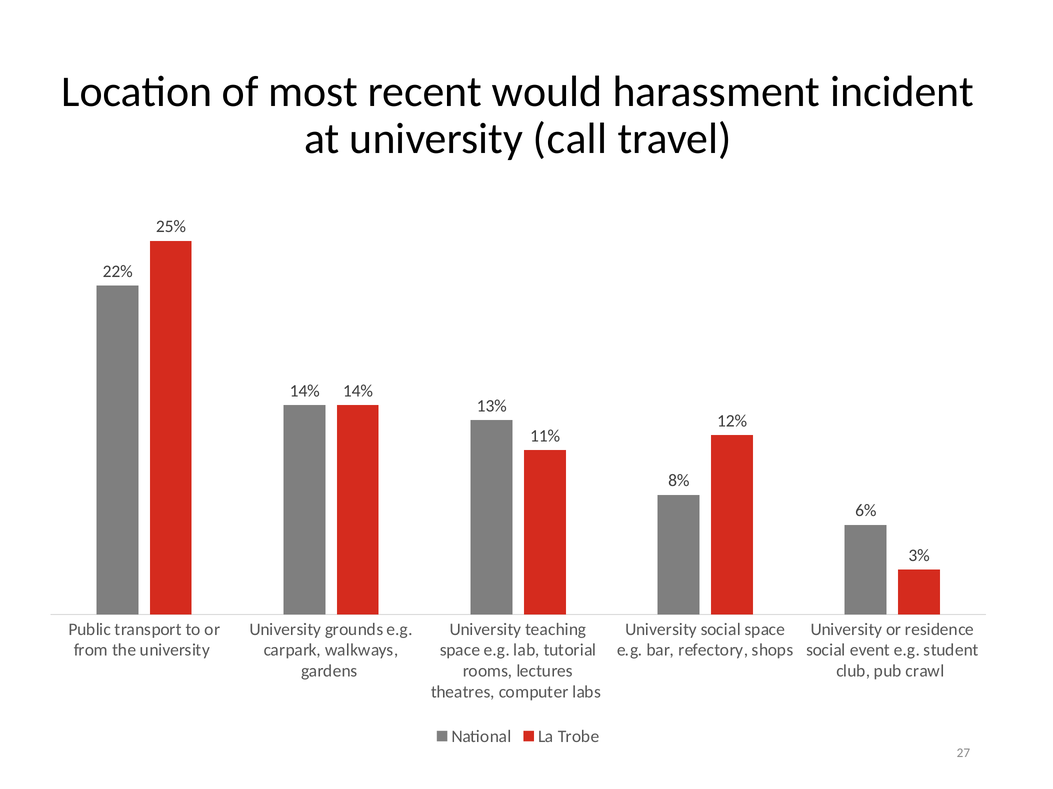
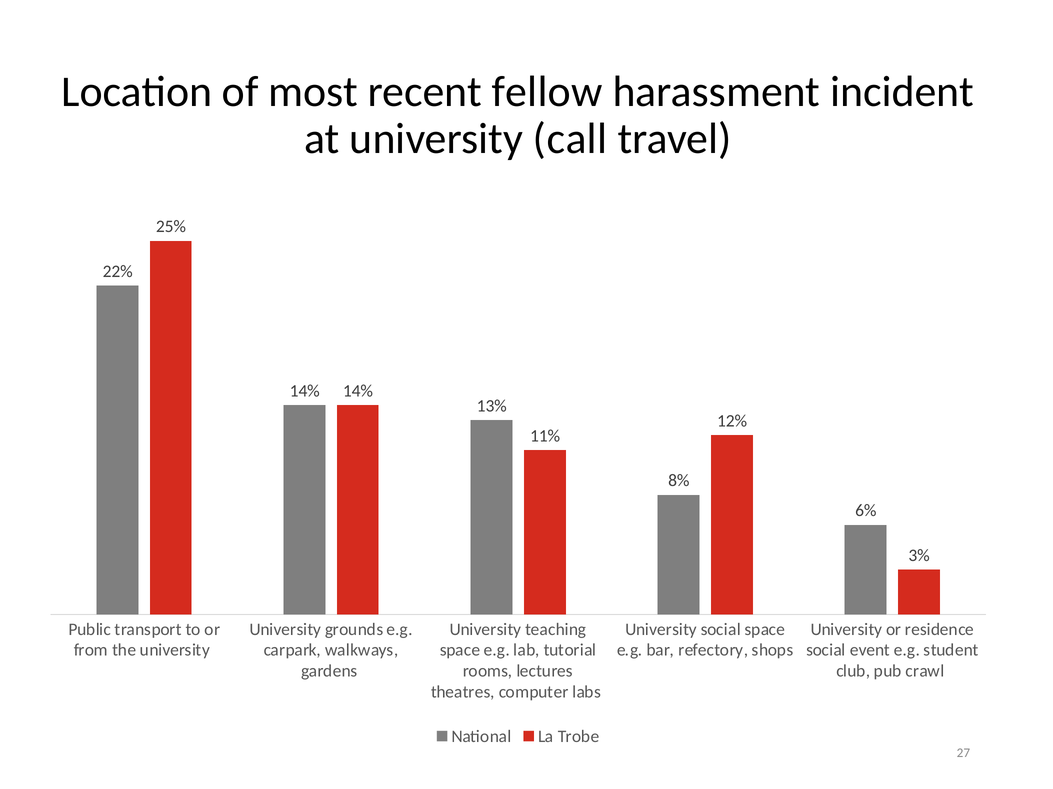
would: would -> fellow
